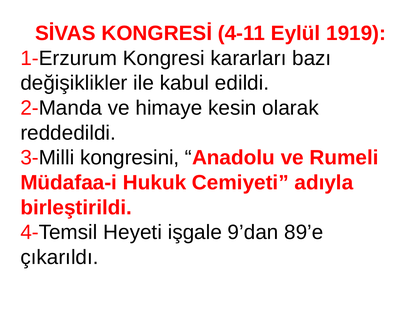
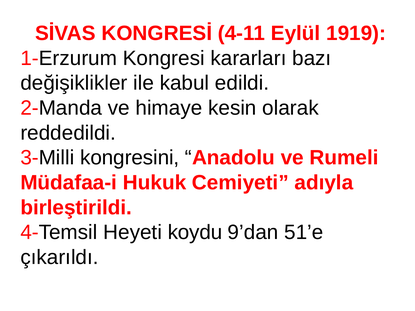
işgale: işgale -> koydu
89’e: 89’e -> 51’e
